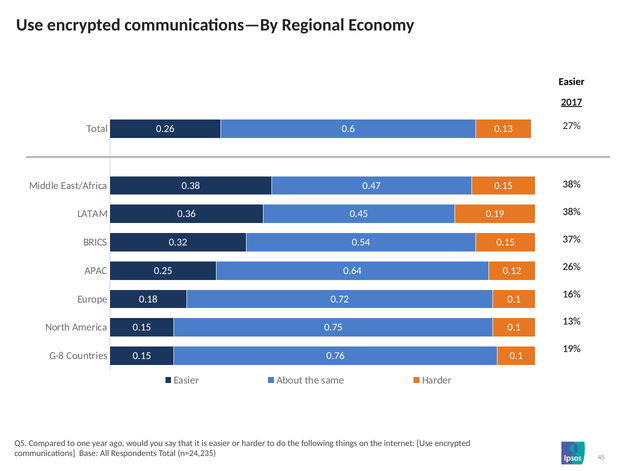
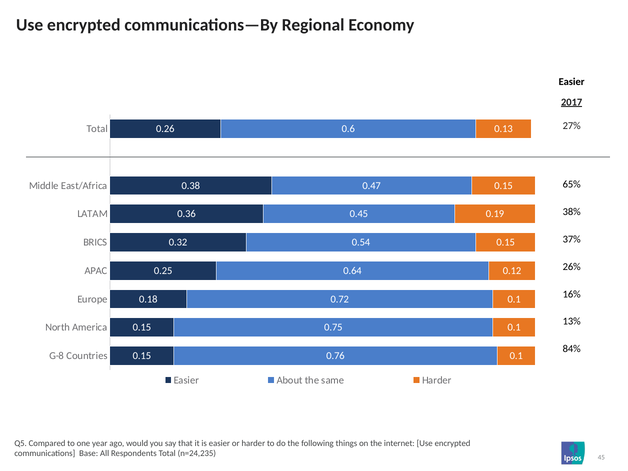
38% at (572, 184): 38% -> 65%
19%: 19% -> 84%
